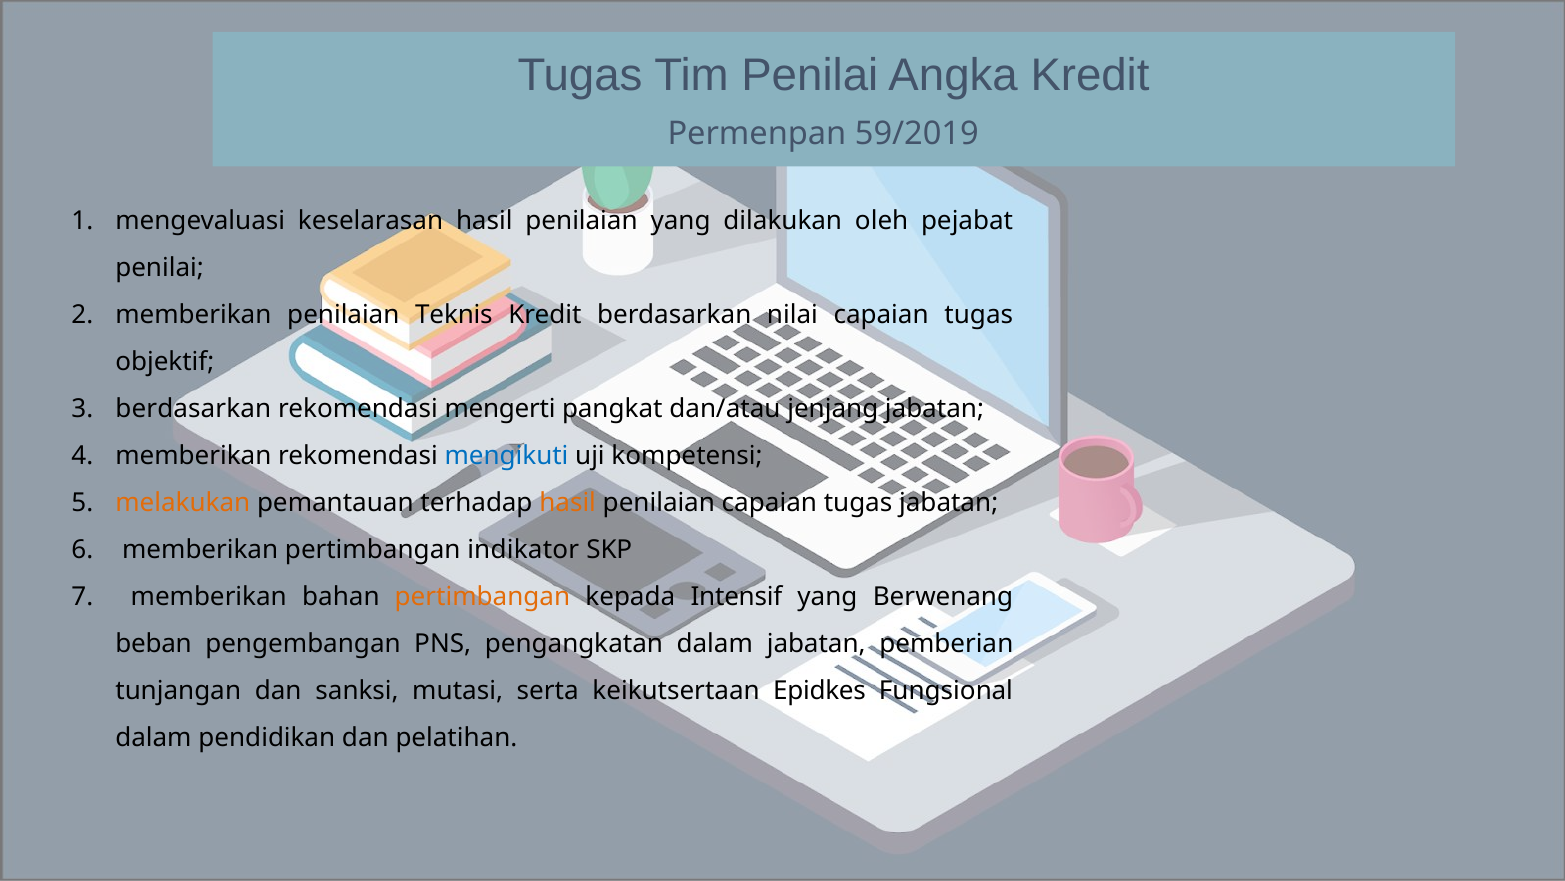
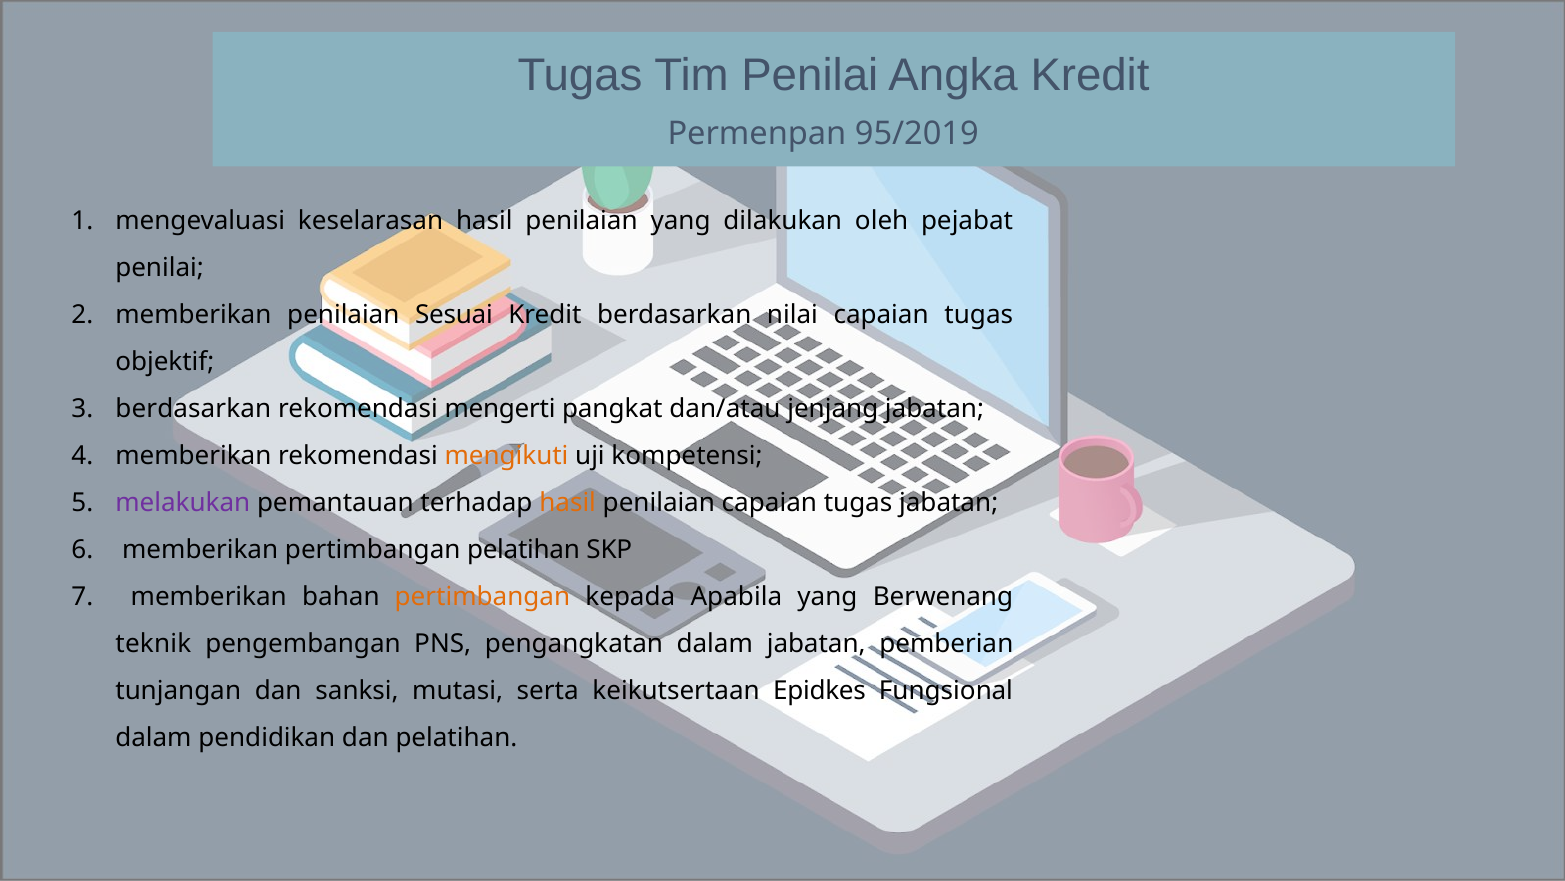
59/2019: 59/2019 -> 95/2019
Teknis: Teknis -> Sesuai
mengikuti colour: blue -> orange
melakukan colour: orange -> purple
pertimbangan indikator: indikator -> pelatihan
Intensif: Intensif -> Apabila
beban: beban -> teknik
